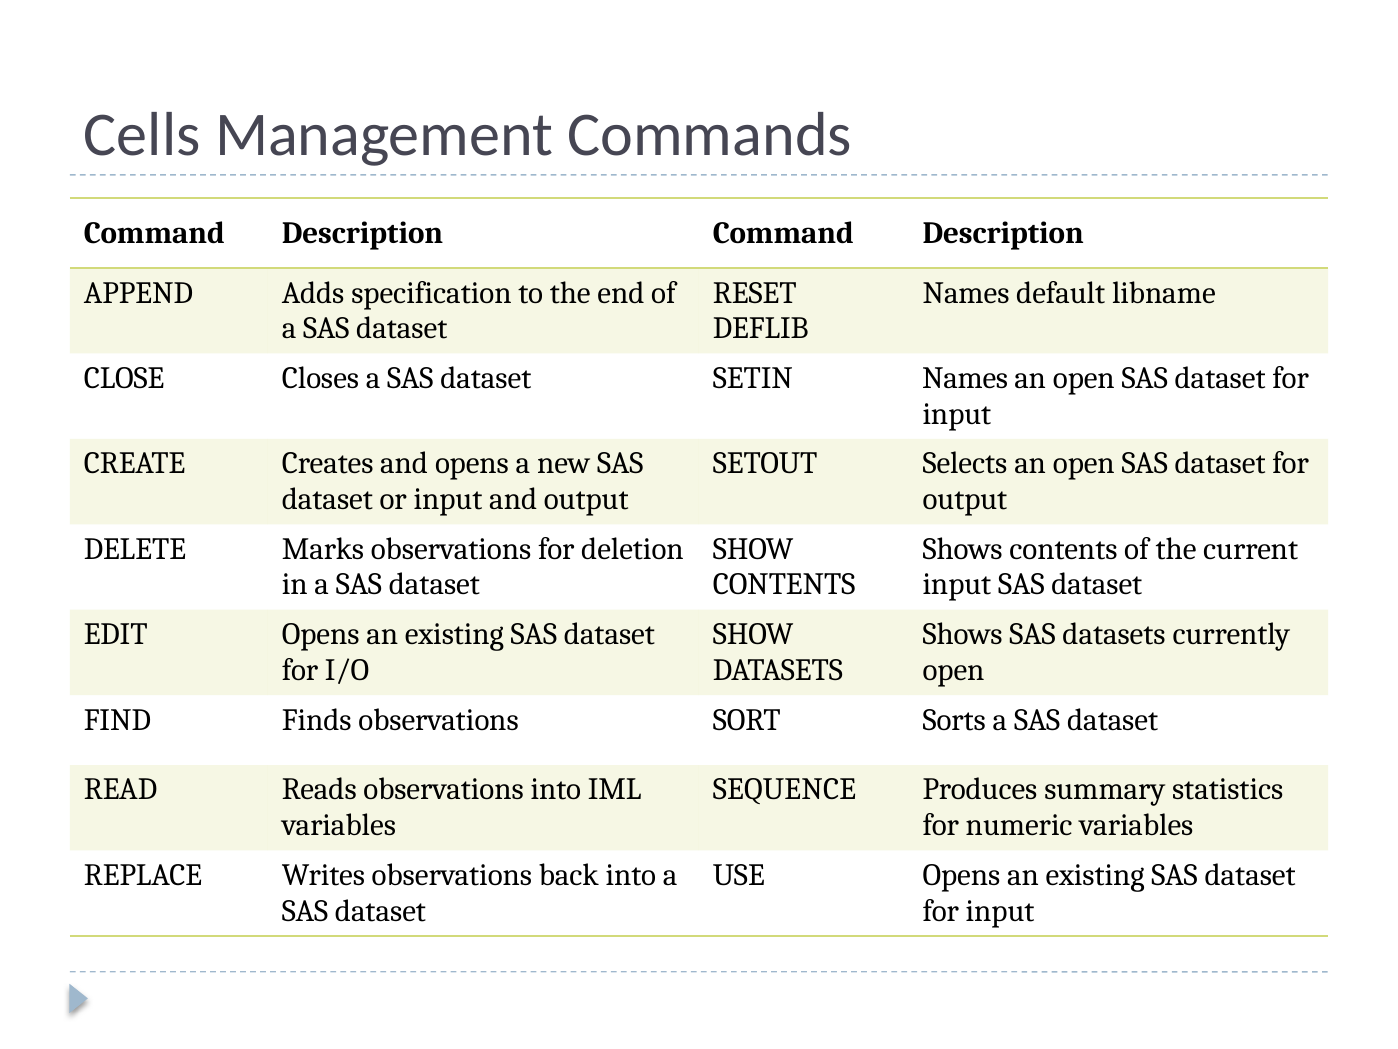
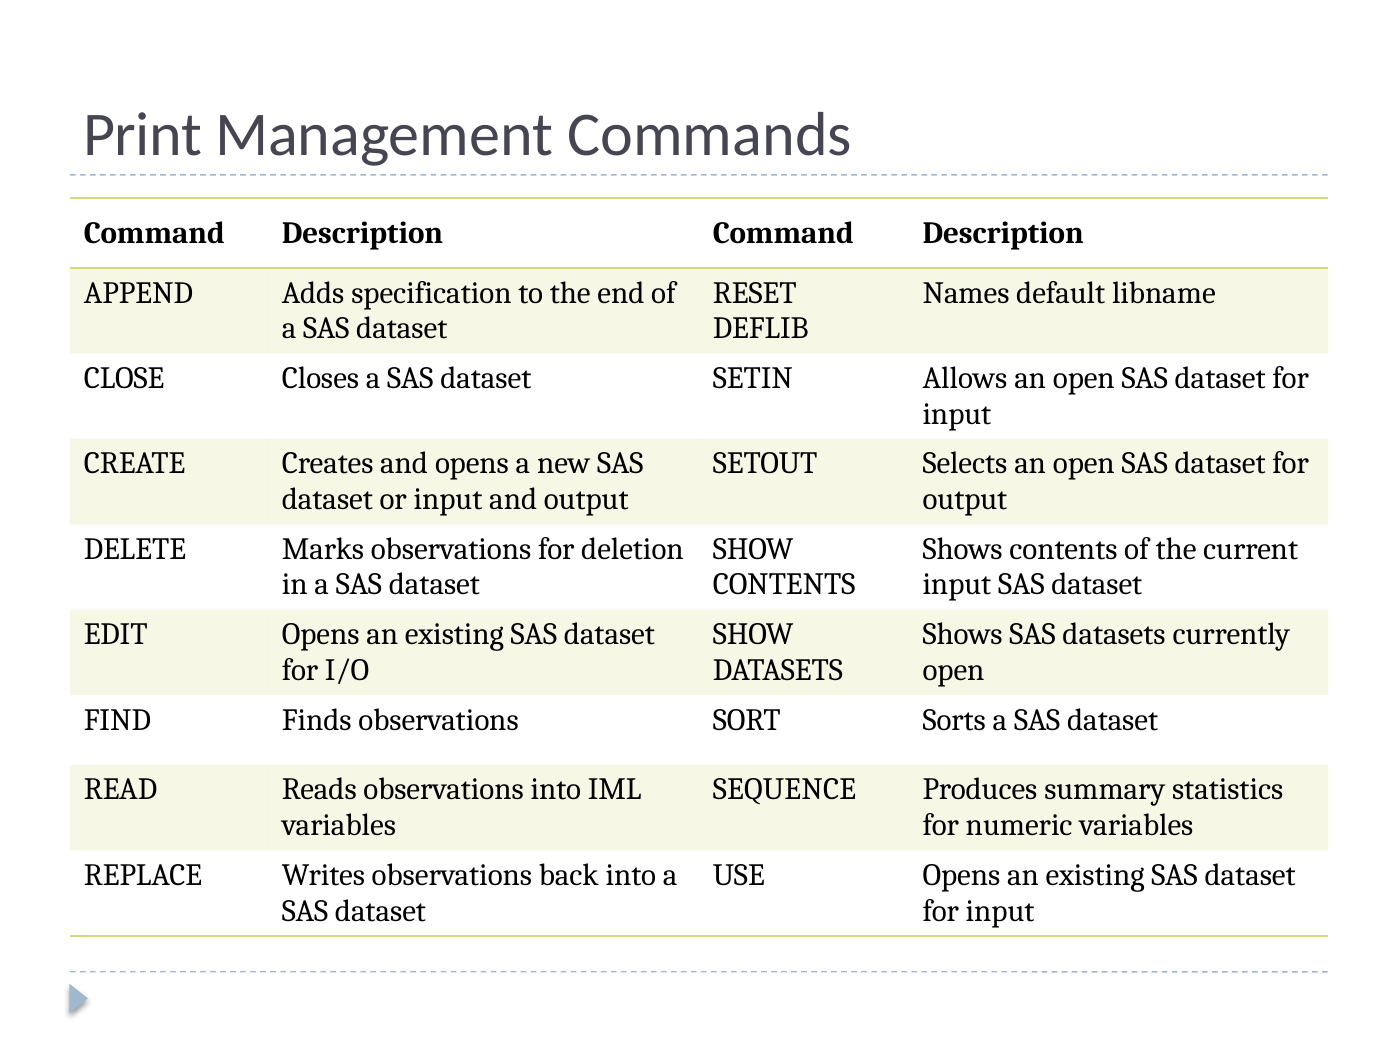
Cells: Cells -> Print
SETIN Names: Names -> Allows
